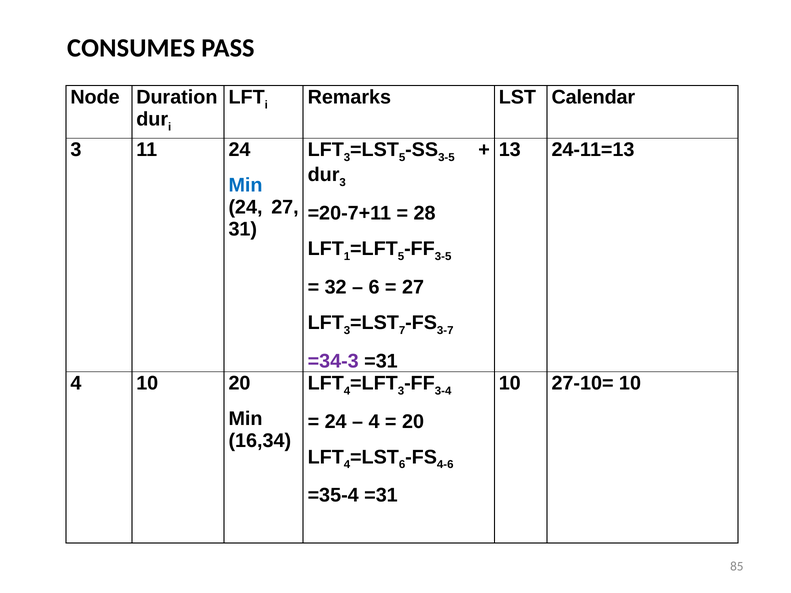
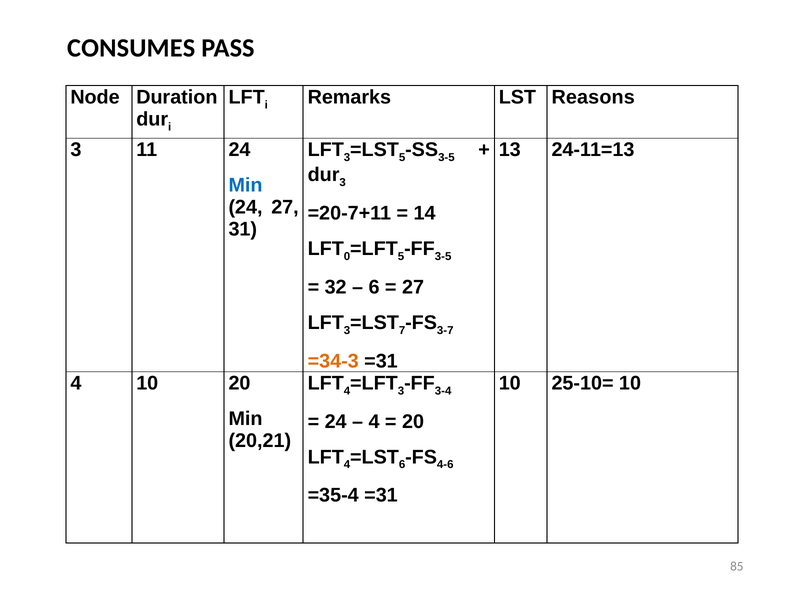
Calendar: Calendar -> Reasons
28: 28 -> 14
1: 1 -> 0
=34-3 colour: purple -> orange
27-10=: 27-10= -> 25-10=
16,34: 16,34 -> 20,21
